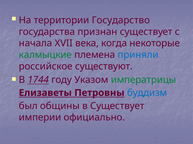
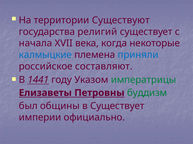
Государство: Государство -> Существуют
признан: признан -> религий
калмыцкие colour: green -> blue
существуют: существуют -> составляют
1744: 1744 -> 1441
буддизм colour: blue -> green
